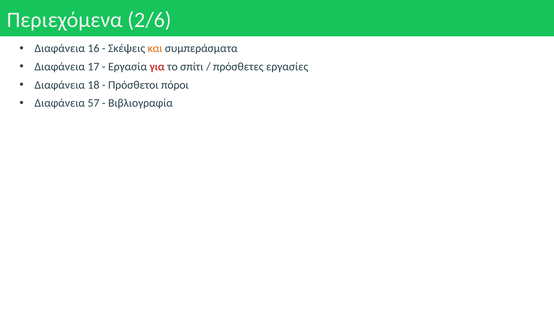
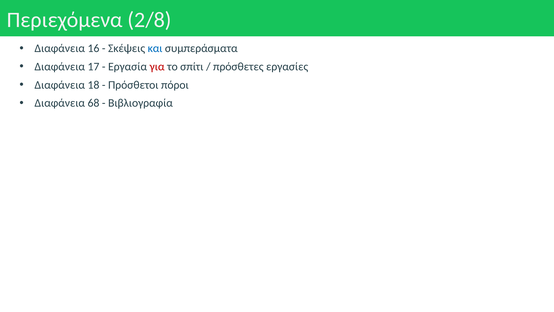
2/6: 2/6 -> 2/8
και colour: orange -> blue
57: 57 -> 68
